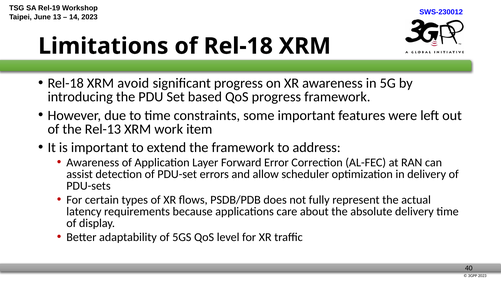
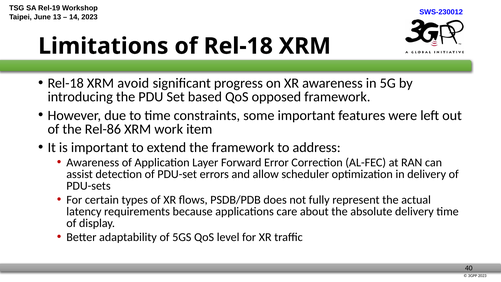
QoS progress: progress -> opposed
Rel-13: Rel-13 -> Rel-86
